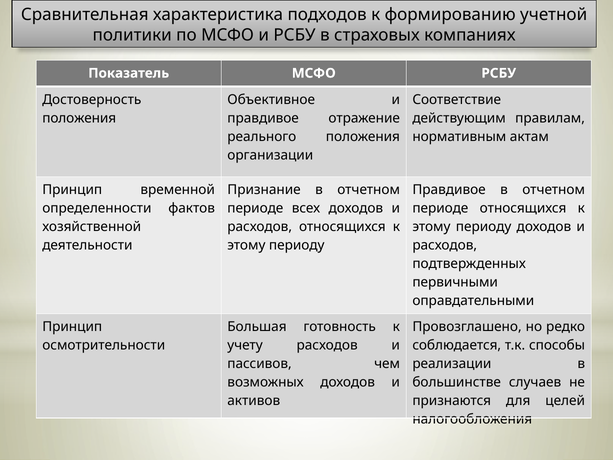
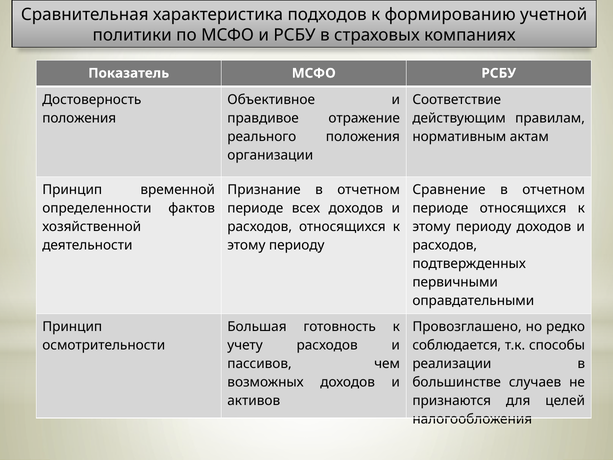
Правдивое at (449, 190): Правдивое -> Сравнение
